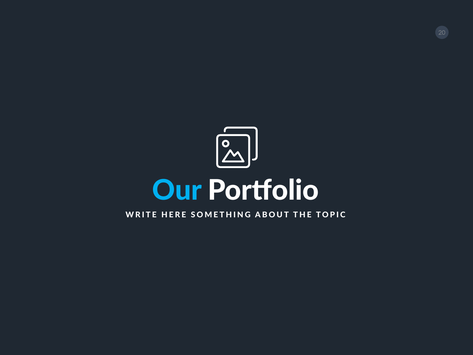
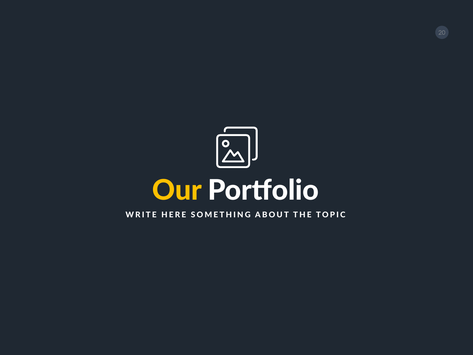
Our colour: light blue -> yellow
